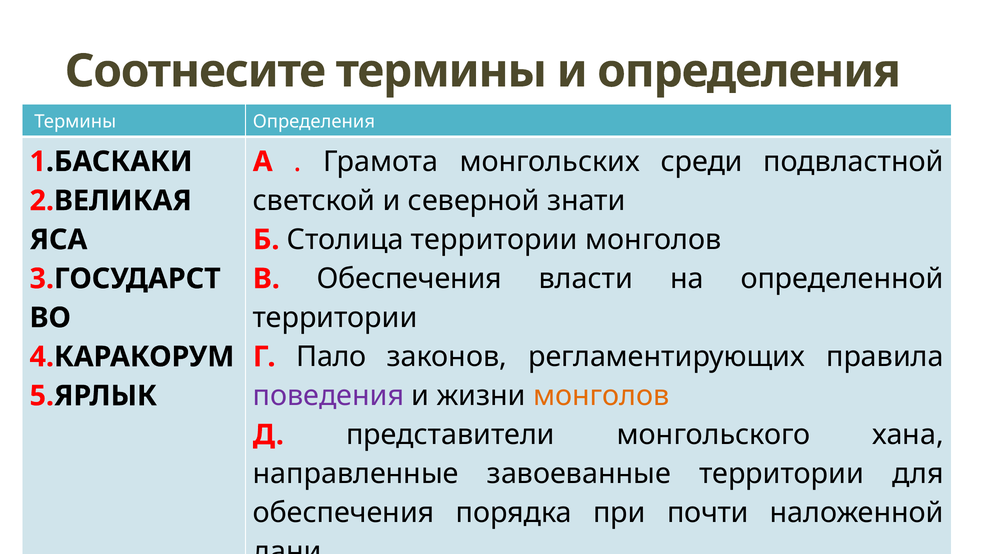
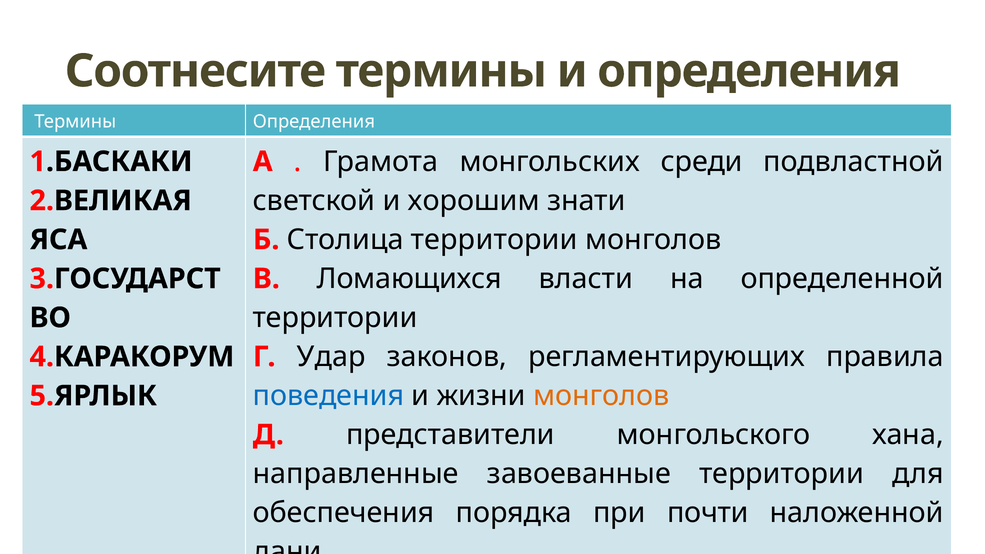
северной: северной -> хорошим
В Обеспечения: Обеспечения -> Ломающихся
Пало: Пало -> Удар
поведения colour: purple -> blue
